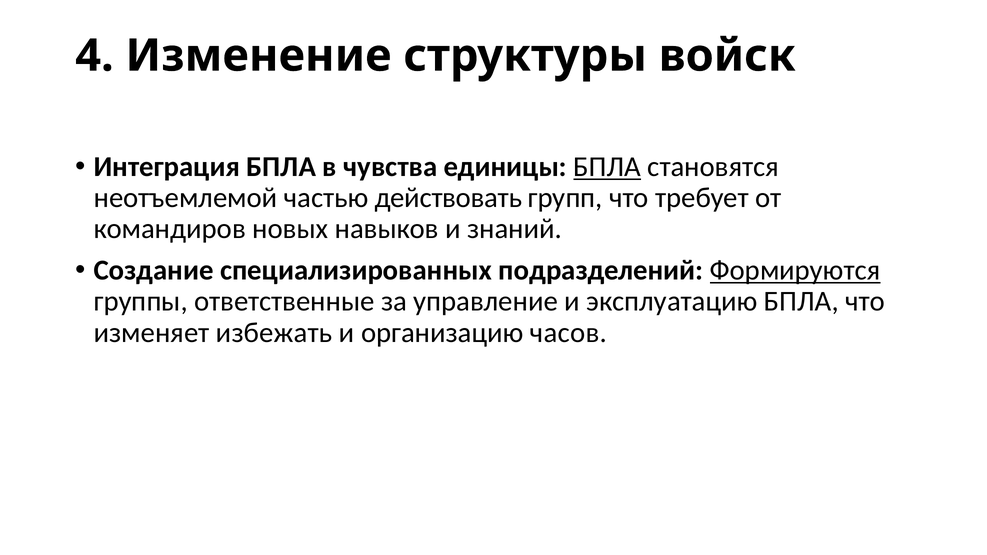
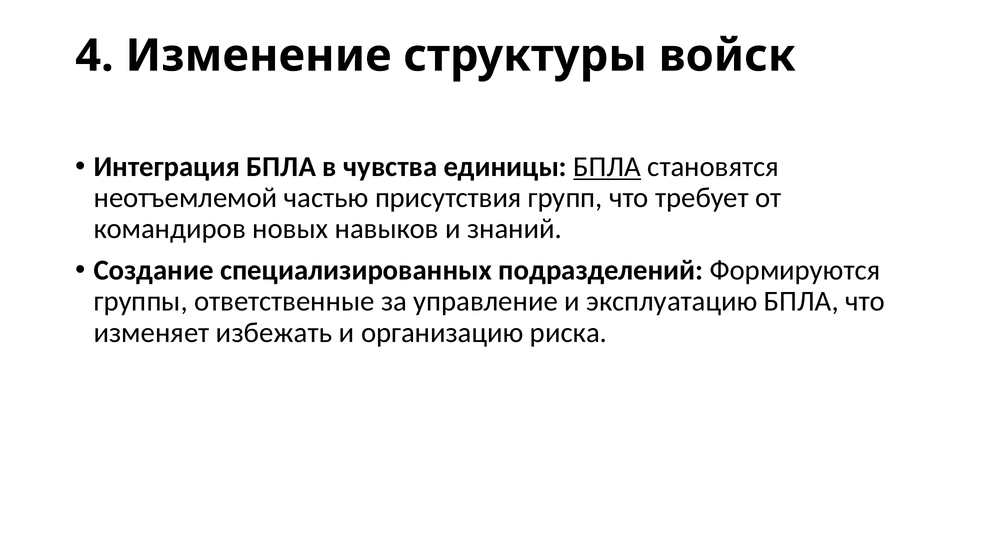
действовать: действовать -> присутствия
Формируются underline: present -> none
часов: часов -> риска
